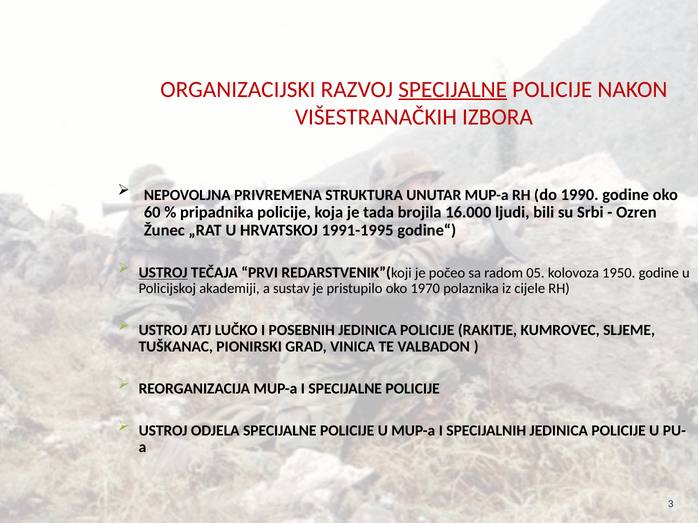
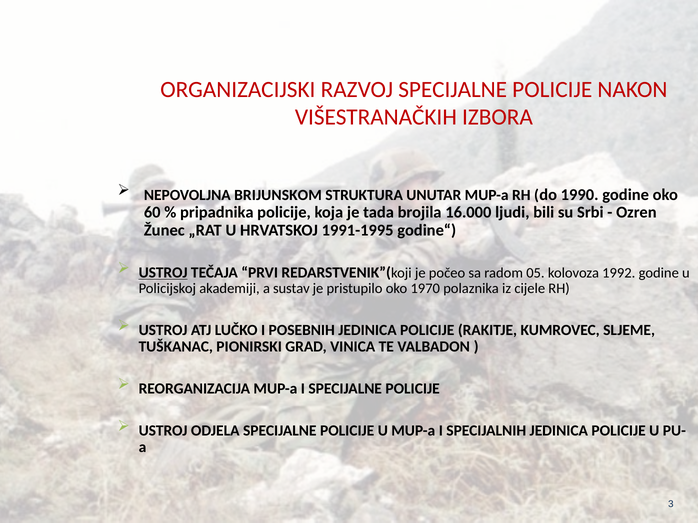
SPECIJALNE at (453, 89) underline: present -> none
PRIVREMENA: PRIVREMENA -> BRIJUNSKOM
1950: 1950 -> 1992
